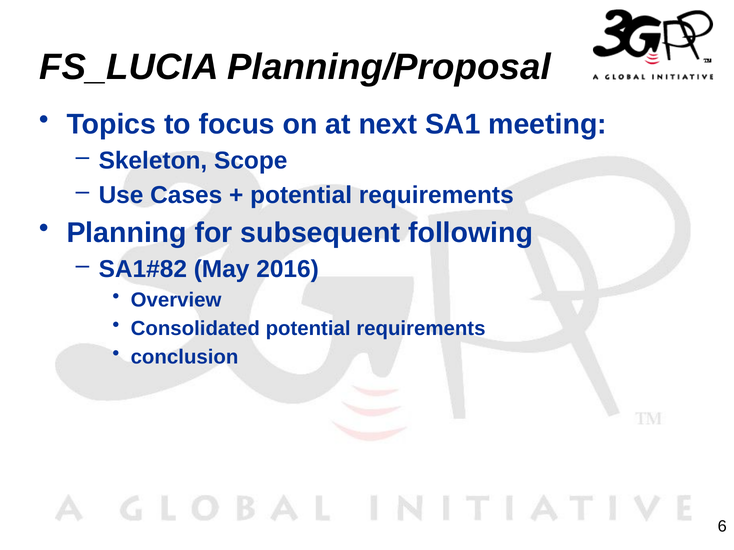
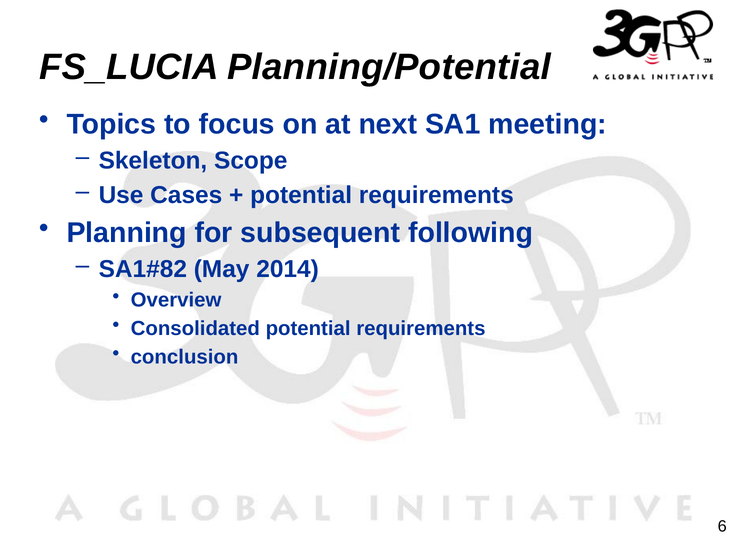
Planning/Proposal: Planning/Proposal -> Planning/Potential
2016: 2016 -> 2014
